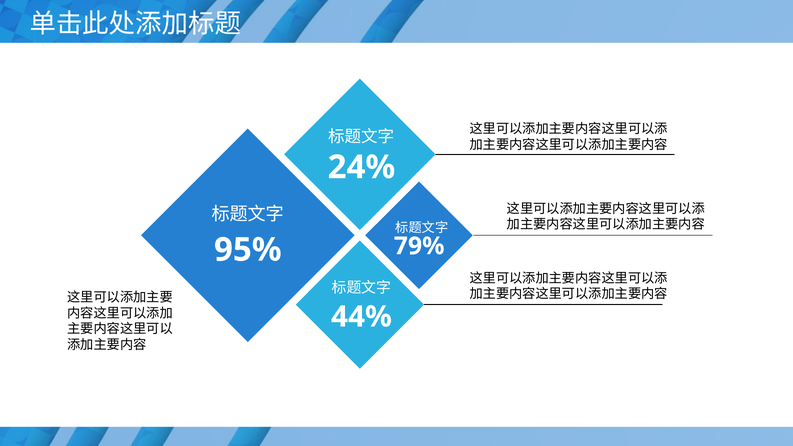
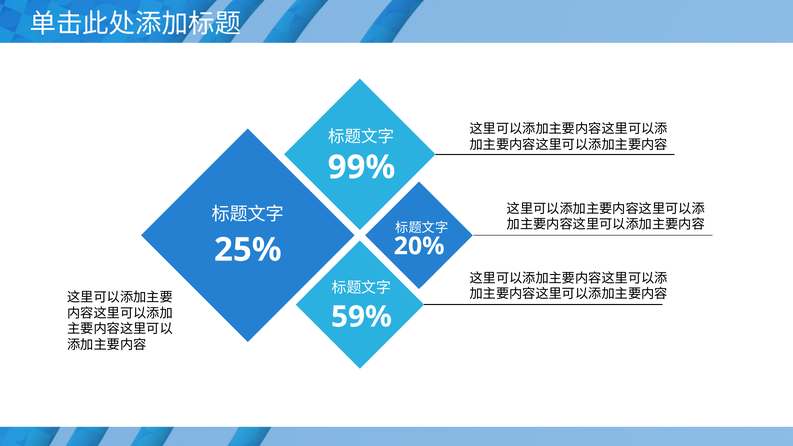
24%: 24% -> 99%
79%: 79% -> 20%
95%: 95% -> 25%
44%: 44% -> 59%
